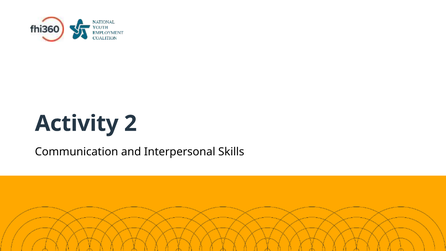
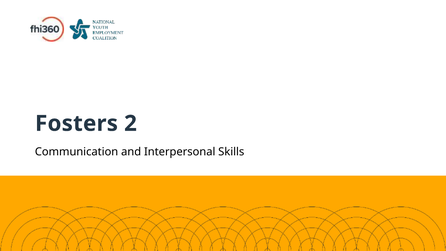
Activity: Activity -> Fosters
